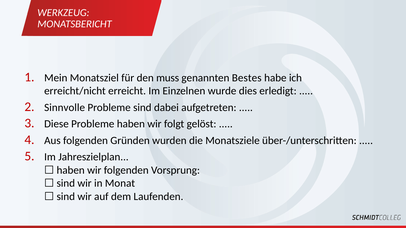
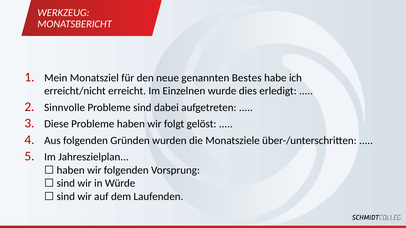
muss: muss -> neue
Monat: Monat -> Würde
